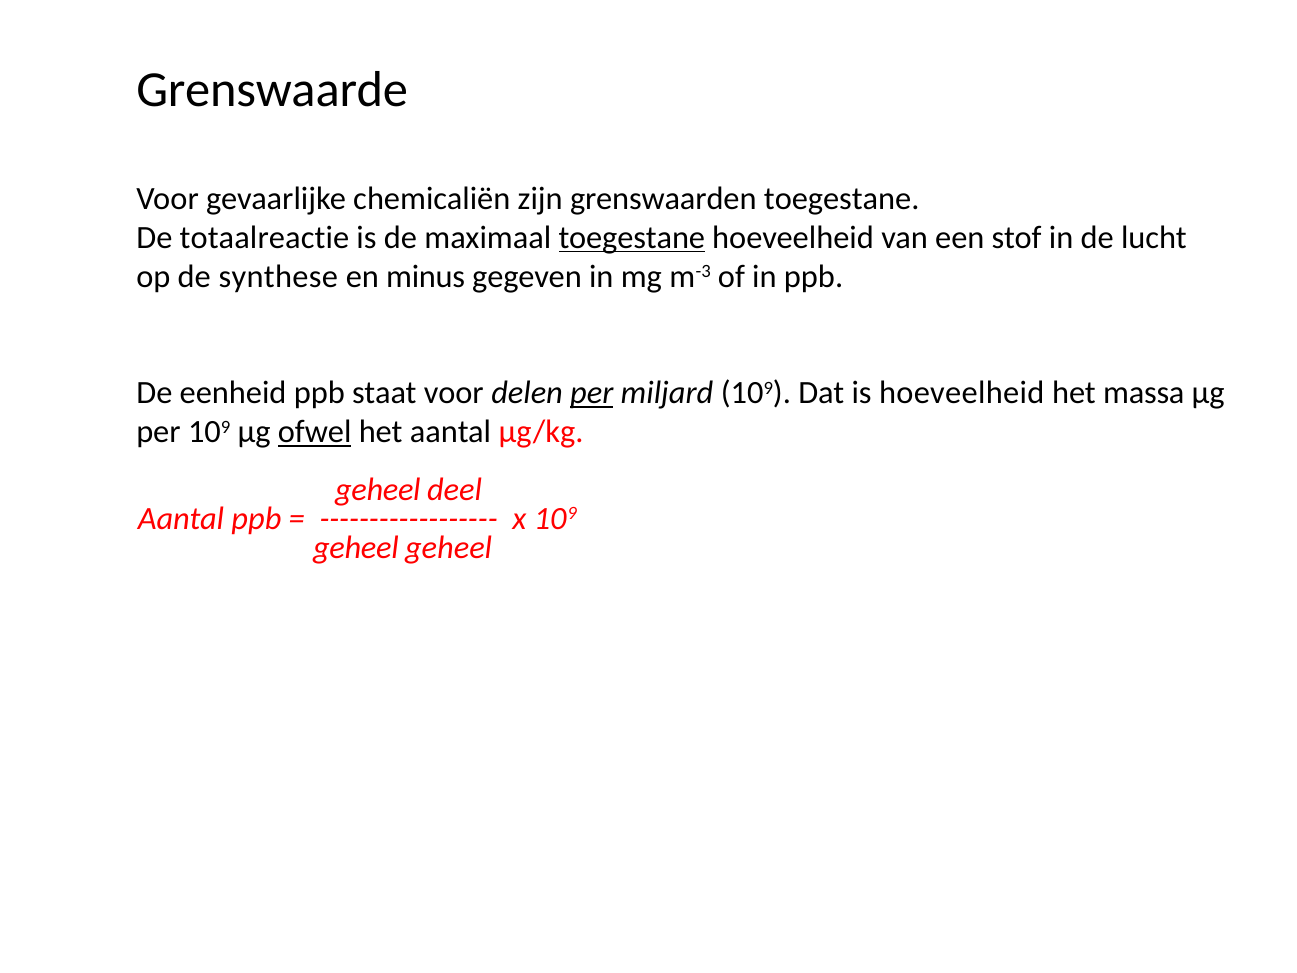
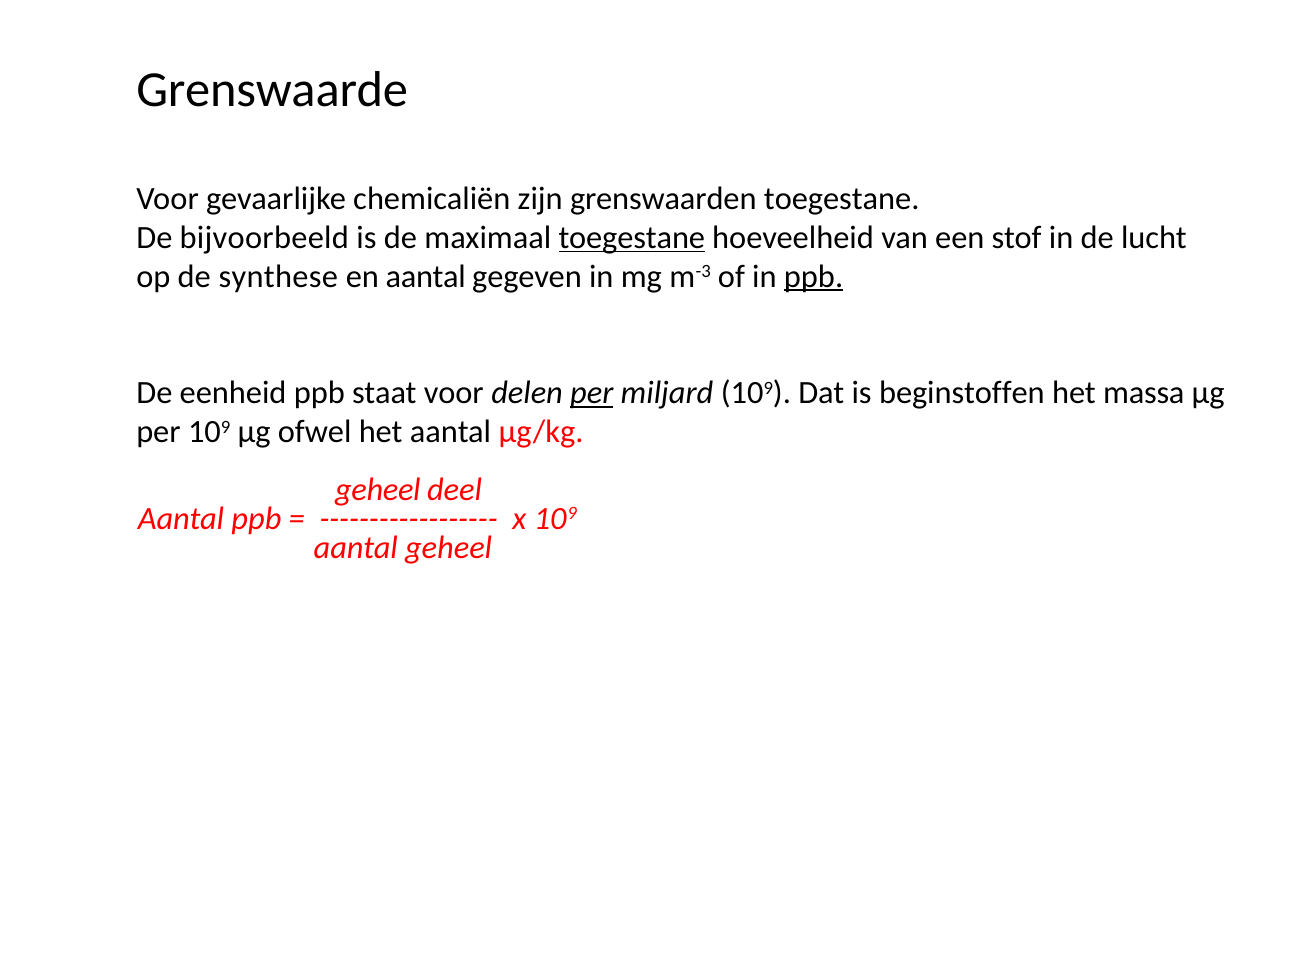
totaalreactie: totaalreactie -> bijvoorbeeld
en minus: minus -> aantal
ppb at (814, 276) underline: none -> present
is hoeveelheid: hoeveelheid -> beginstoffen
ofwel underline: present -> none
geheel at (356, 548): geheel -> aantal
